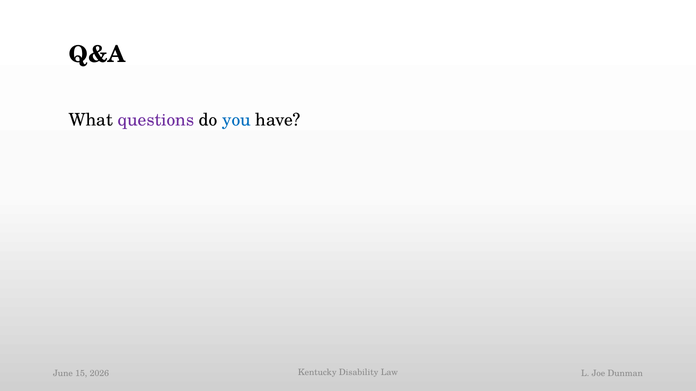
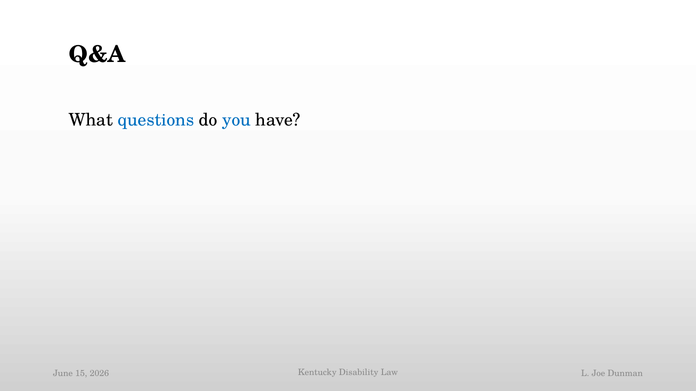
questions colour: purple -> blue
